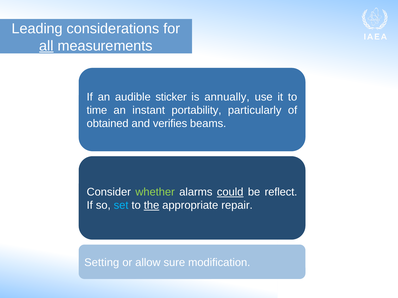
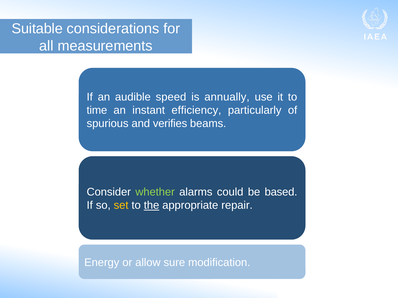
Leading: Leading -> Suitable
all underline: present -> none
sticker: sticker -> speed
portability: portability -> efficiency
obtained: obtained -> spurious
could underline: present -> none
reflect: reflect -> based
set colour: light blue -> yellow
Setting: Setting -> Energy
